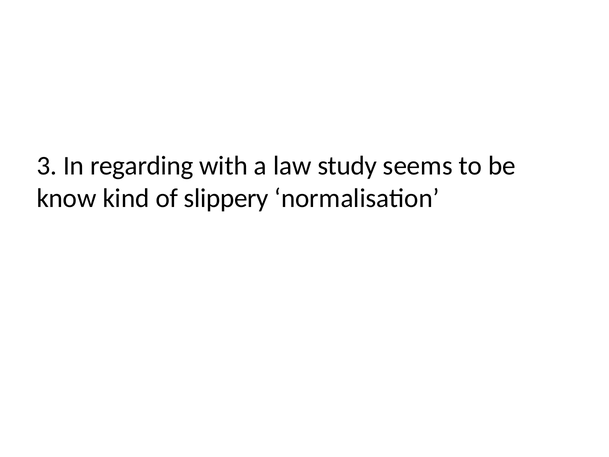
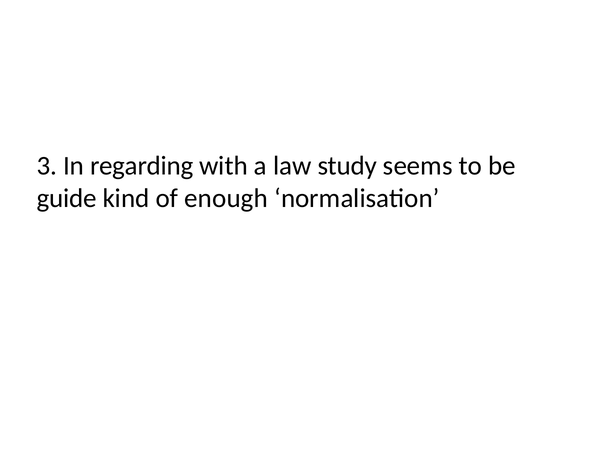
know: know -> guide
slippery: slippery -> enough
